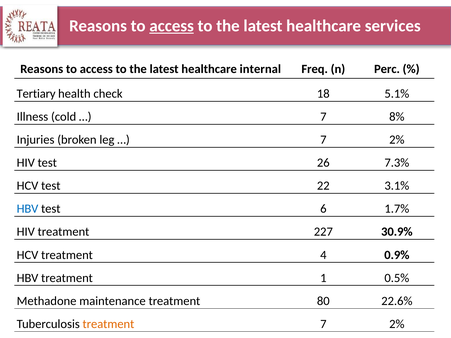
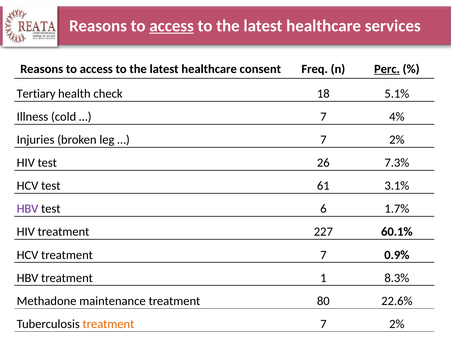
internal: internal -> consent
Perc underline: none -> present
8%: 8% -> 4%
22: 22 -> 61
HBV at (28, 209) colour: blue -> purple
30.9%: 30.9% -> 60.1%
HCV treatment 4: 4 -> 7
0.5%: 0.5% -> 8.3%
